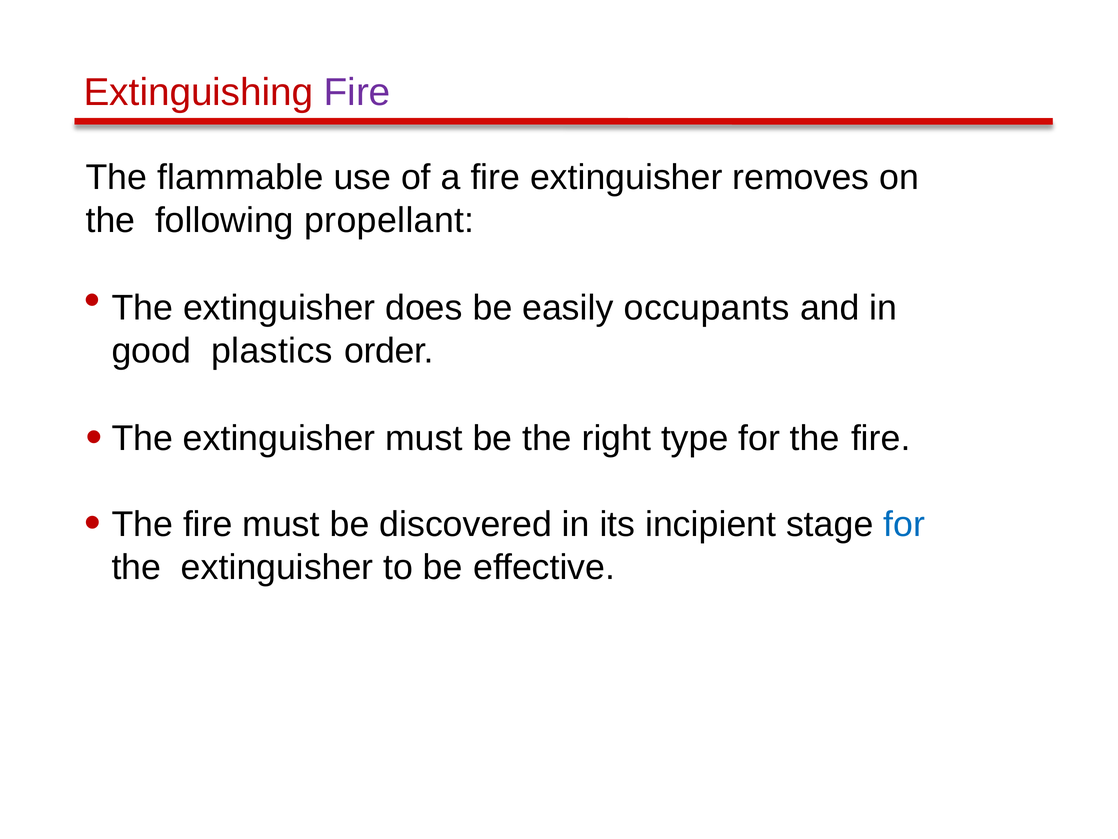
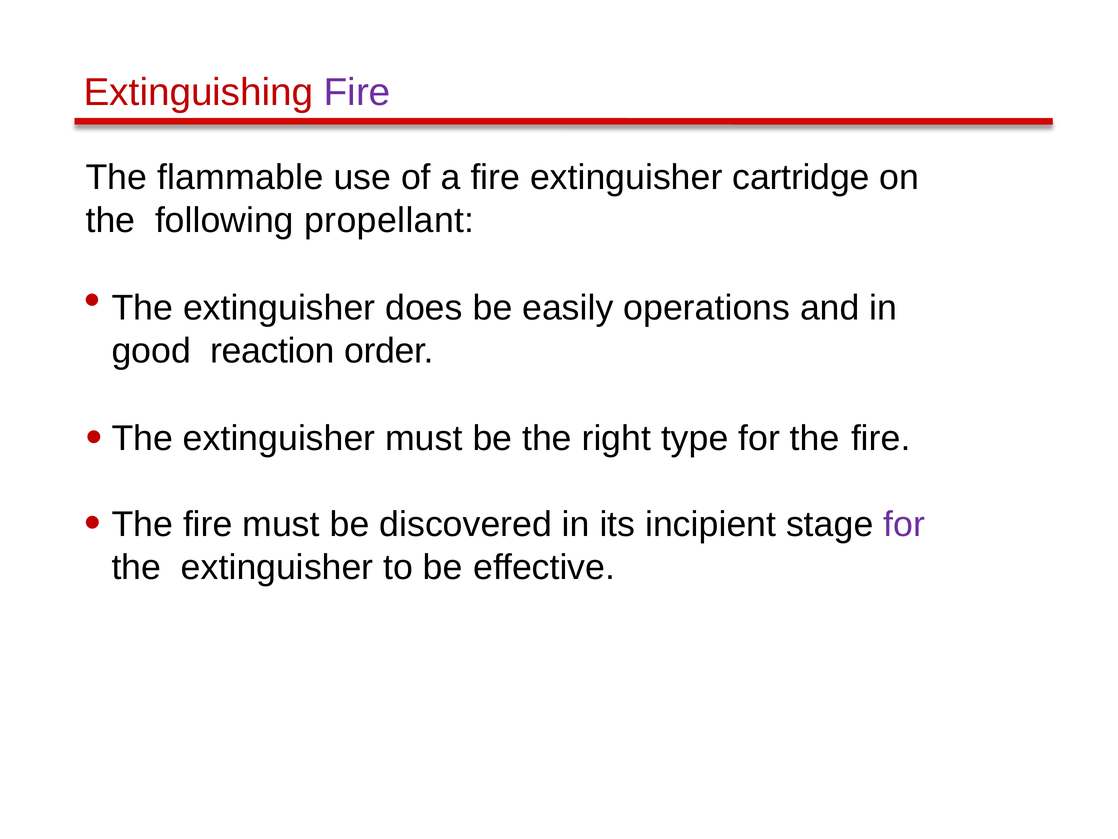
removes: removes -> cartridge
occupants: occupants -> operations
plastics: plastics -> reaction
for at (904, 524) colour: blue -> purple
